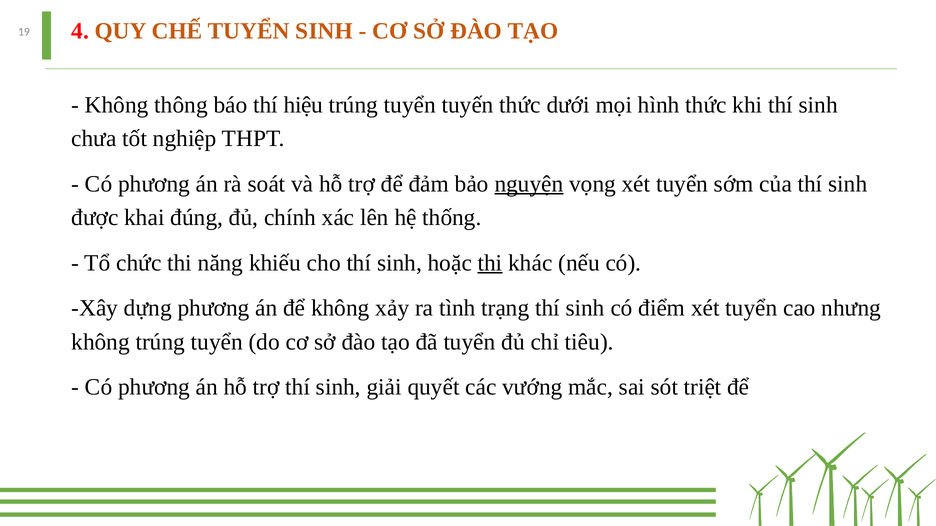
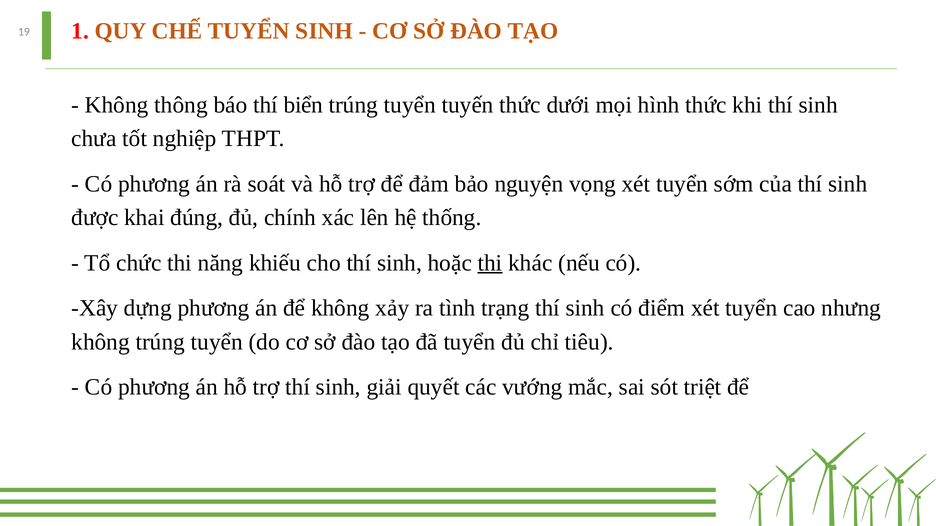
4: 4 -> 1
hiệu: hiệu -> biển
nguyện underline: present -> none
